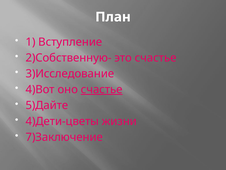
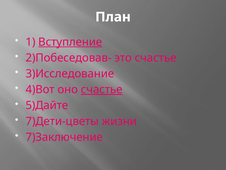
Вступление underline: none -> present
2)Собственную-: 2)Собственную- -> 2)Побеседовав-
4)Дети-цветы: 4)Дети-цветы -> 7)Дети-цветы
